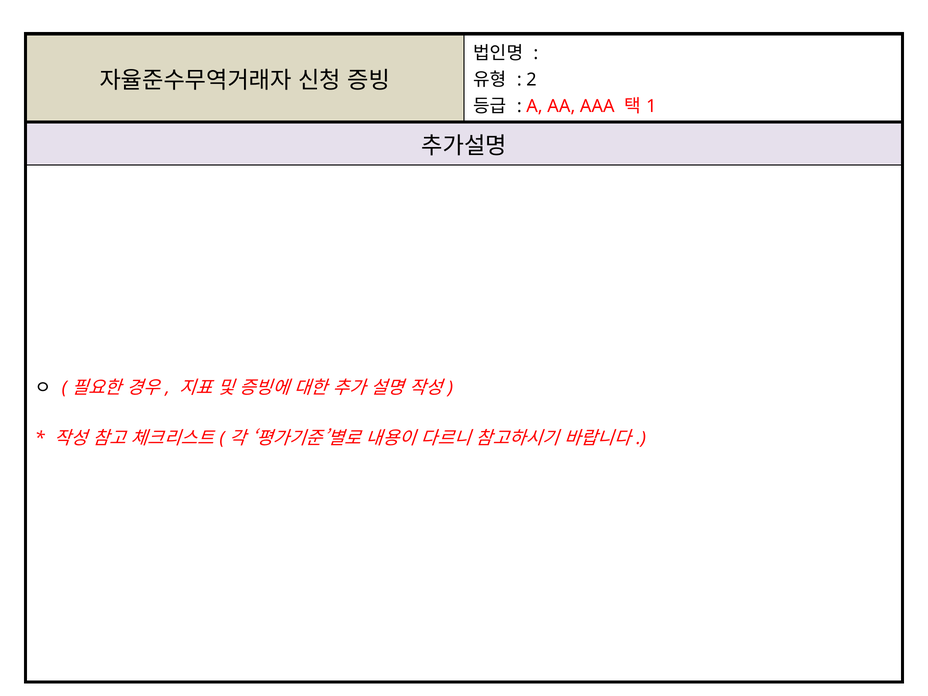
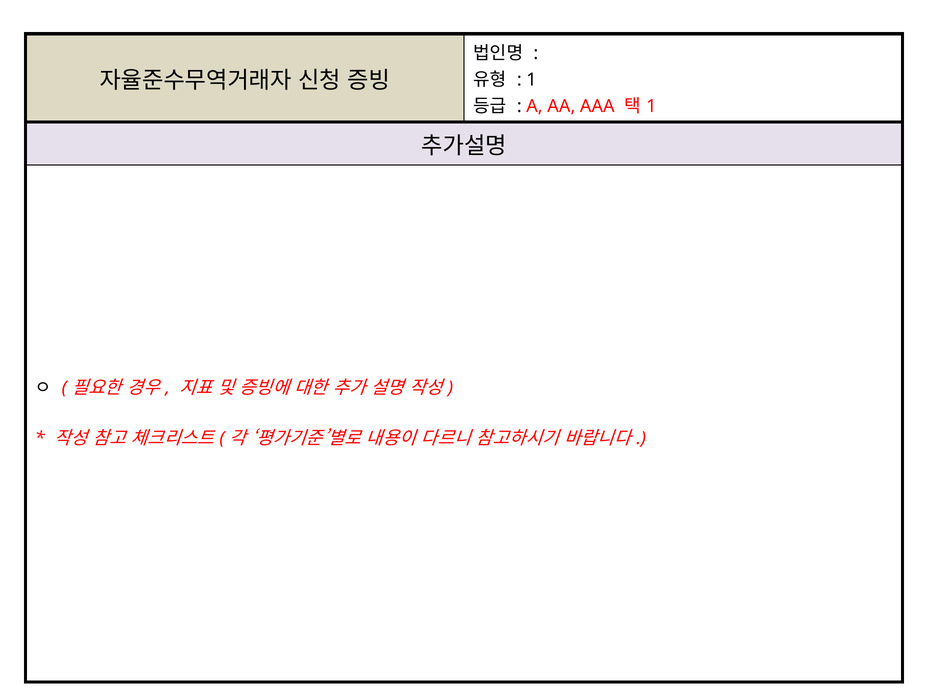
2 at (531, 80): 2 -> 1
